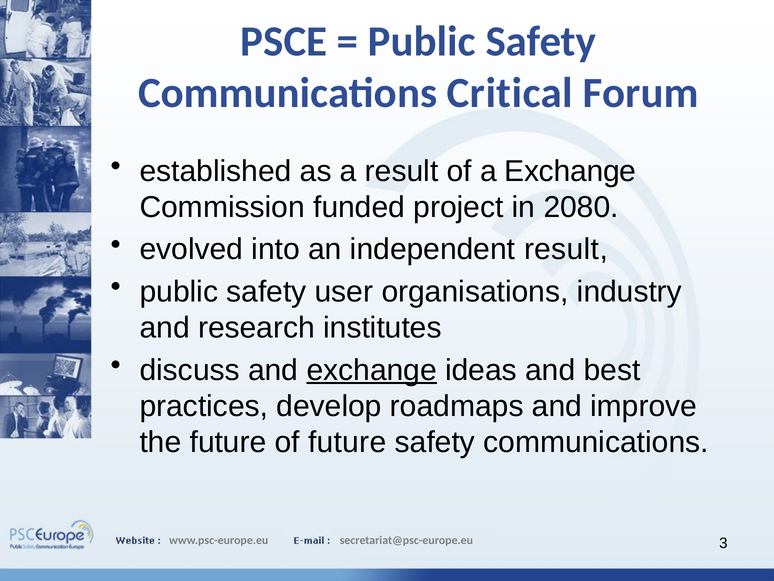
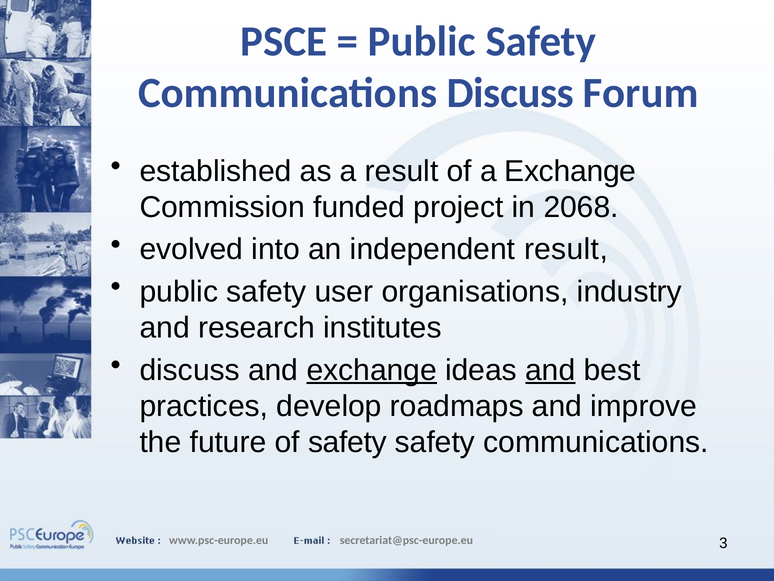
Communications Critical: Critical -> Discuss
2080: 2080 -> 2068
and at (550, 370) underline: none -> present
of future: future -> safety
